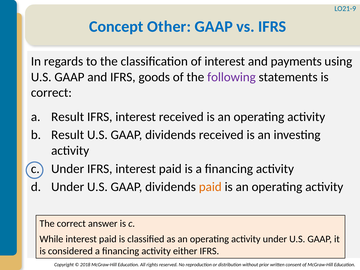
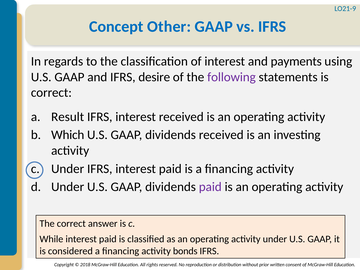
goods: goods -> desire
Result at (68, 135): Result -> Which
paid at (210, 187) colour: orange -> purple
either: either -> bonds
